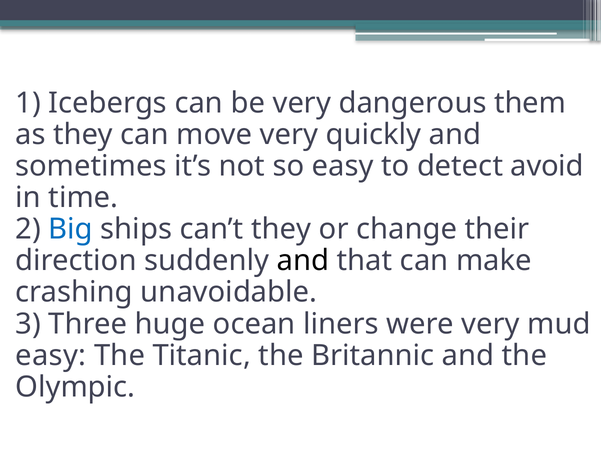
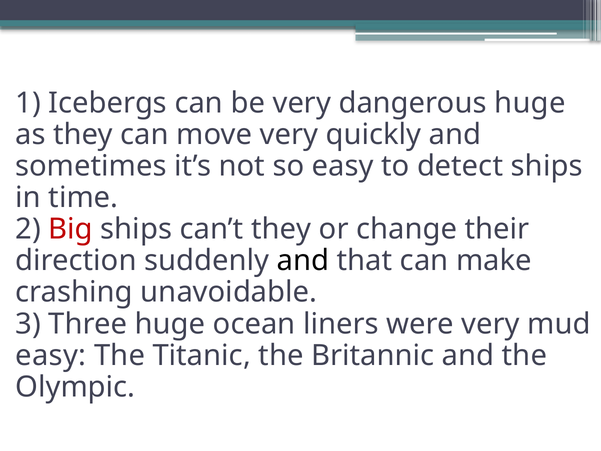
dangerous them: them -> huge
detect avoid: avoid -> ships
Big colour: blue -> red
